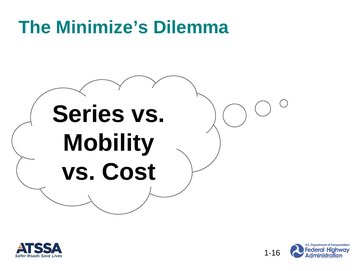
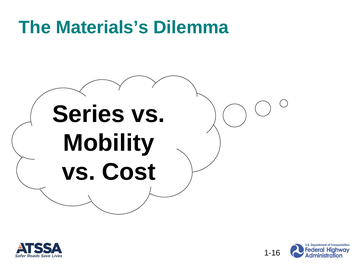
Minimize’s: Minimize’s -> Materials’s
